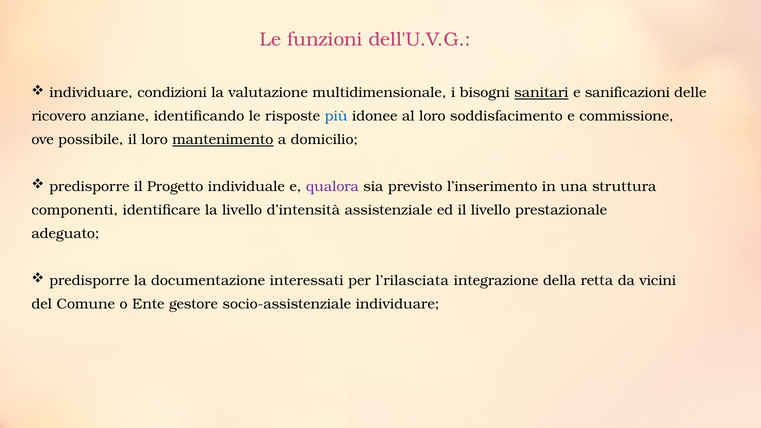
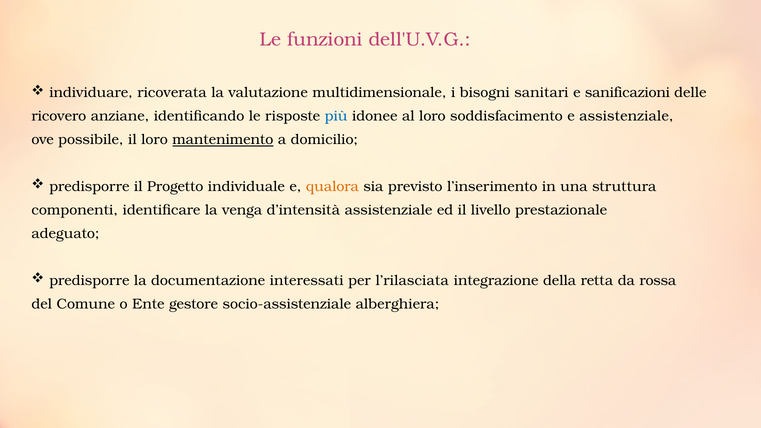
condizioni: condizioni -> ricoverata
sanitari underline: present -> none
e commissione: commissione -> assistenziale
qualora colour: purple -> orange
la livello: livello -> venga
vicini: vicini -> rossa
socio-assistenziale individuare: individuare -> alberghiera
